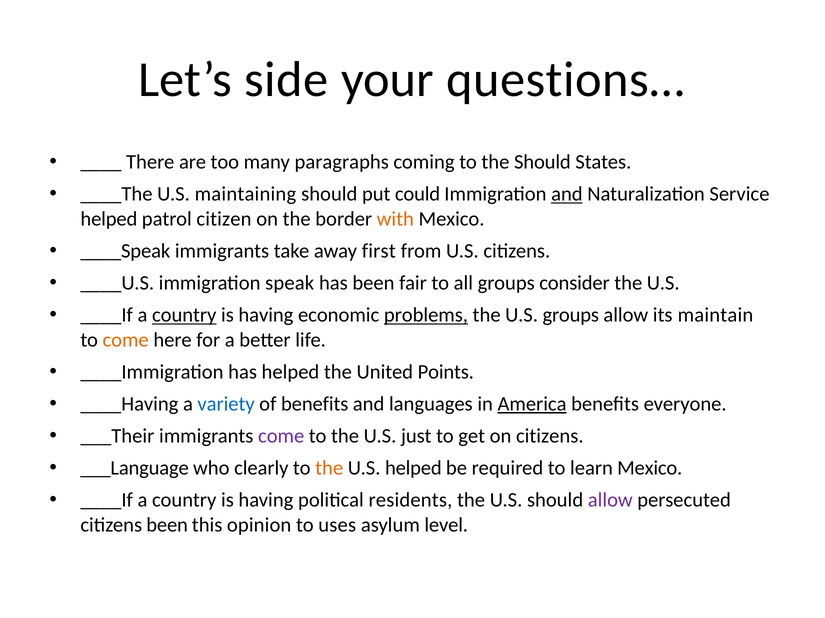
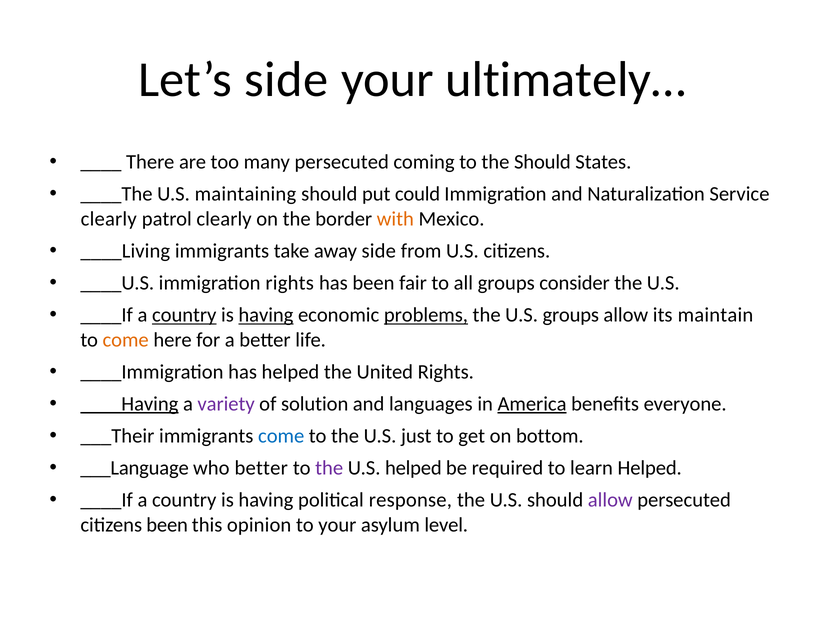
questions…: questions… -> ultimately…
many paragraphs: paragraphs -> persecuted
and at (567, 194) underline: present -> none
helped at (109, 219): helped -> clearly
patrol citizen: citizen -> clearly
____Speak: ____Speak -> ____Living
away first: first -> side
immigration speak: speak -> rights
having at (266, 315) underline: none -> present
United Points: Points -> Rights
____Having underline: none -> present
variety colour: blue -> purple
of benefits: benefits -> solution
come at (281, 436) colour: purple -> blue
on citizens: citizens -> bottom
who clearly: clearly -> better
the at (329, 469) colour: orange -> purple
learn Mexico: Mexico -> Helped
residents: residents -> response
to uses: uses -> your
